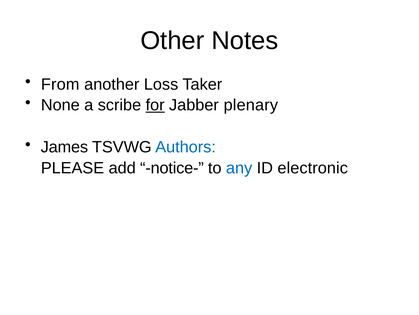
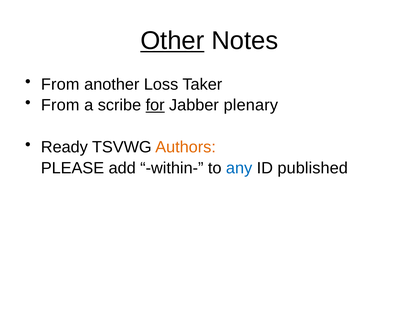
Other underline: none -> present
None at (60, 105): None -> From
James: James -> Ready
Authors colour: blue -> orange
notice-: notice- -> within-
electronic: electronic -> published
